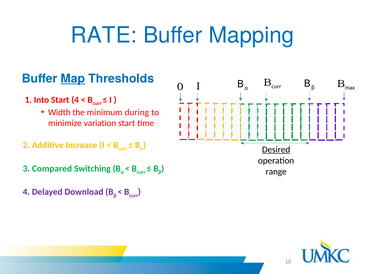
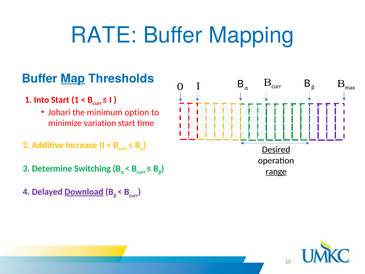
Start 4: 4 -> 1
Width: Width -> Johari
during: during -> option
Compared: Compared -> Determine
range underline: none -> present
Download underline: none -> present
